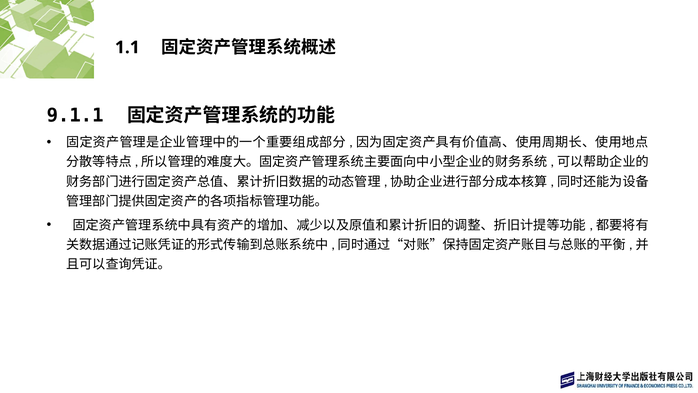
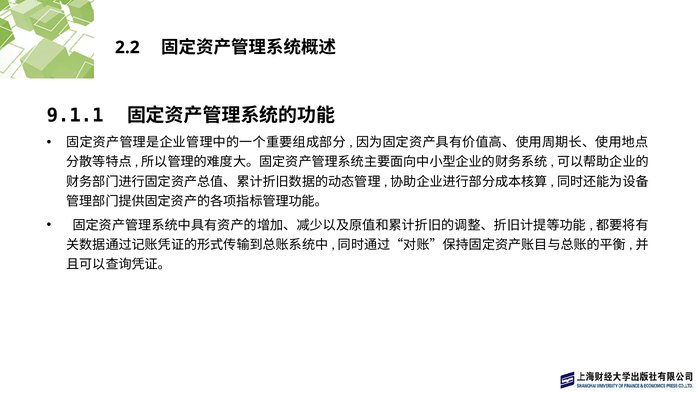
1.1: 1.1 -> 2.2
